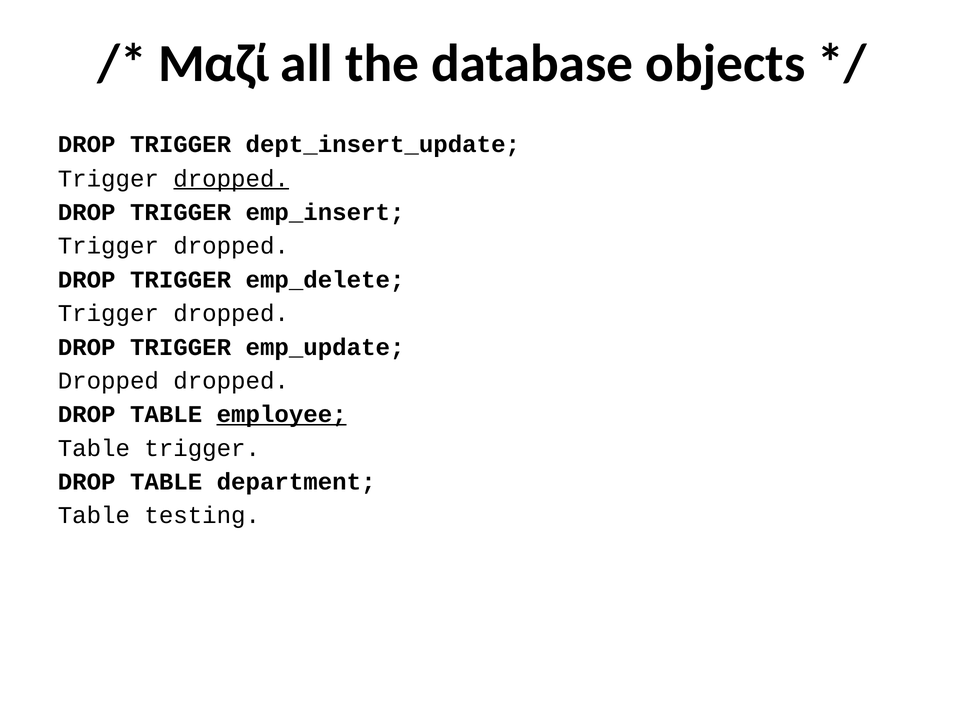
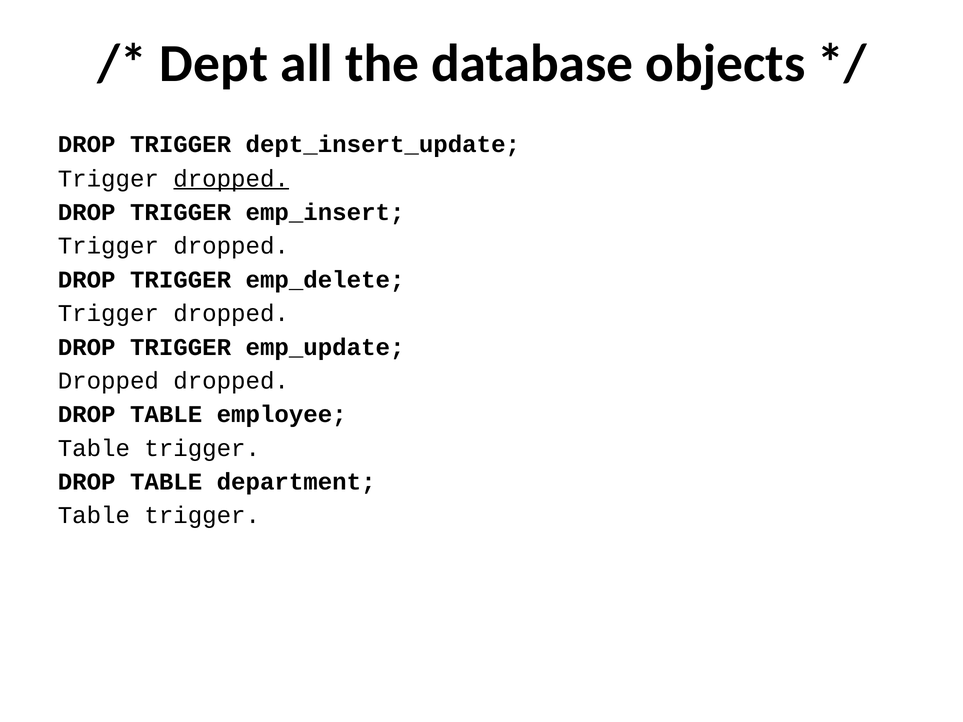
Μαζί: Μαζί -> Dept
employee underline: present -> none
testing at (202, 516): testing -> trigger
